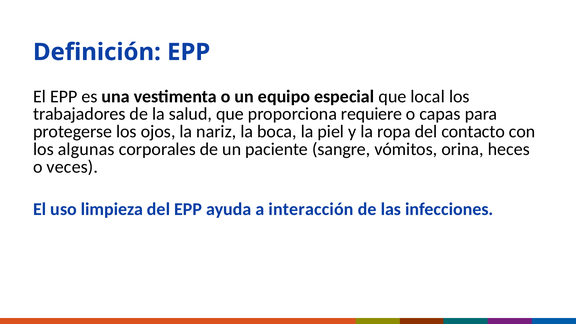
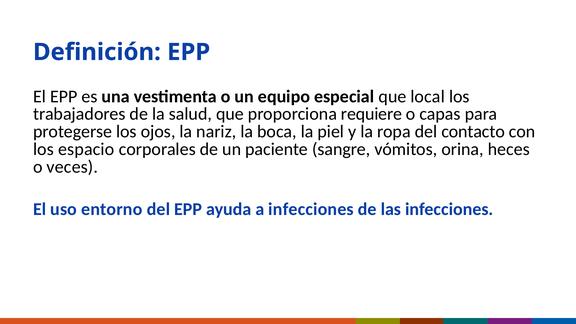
algunas: algunas -> espacio
limpieza: limpieza -> entorno
a interacción: interacción -> infecciones
